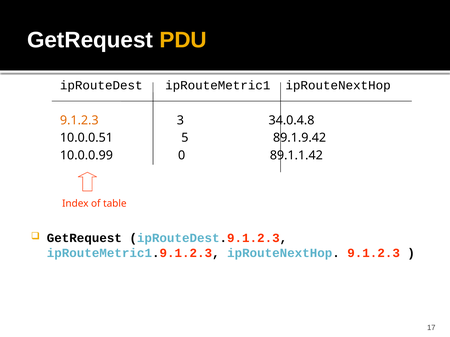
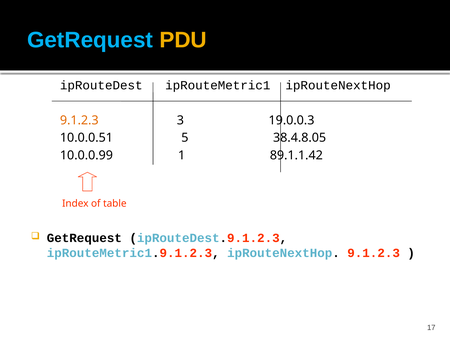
GetRequest at (90, 40) colour: white -> light blue
34.0.4.8: 34.0.4.8 -> 19.0.0.3
89.1.9.42: 89.1.9.42 -> 38.4.8.05
0: 0 -> 1
